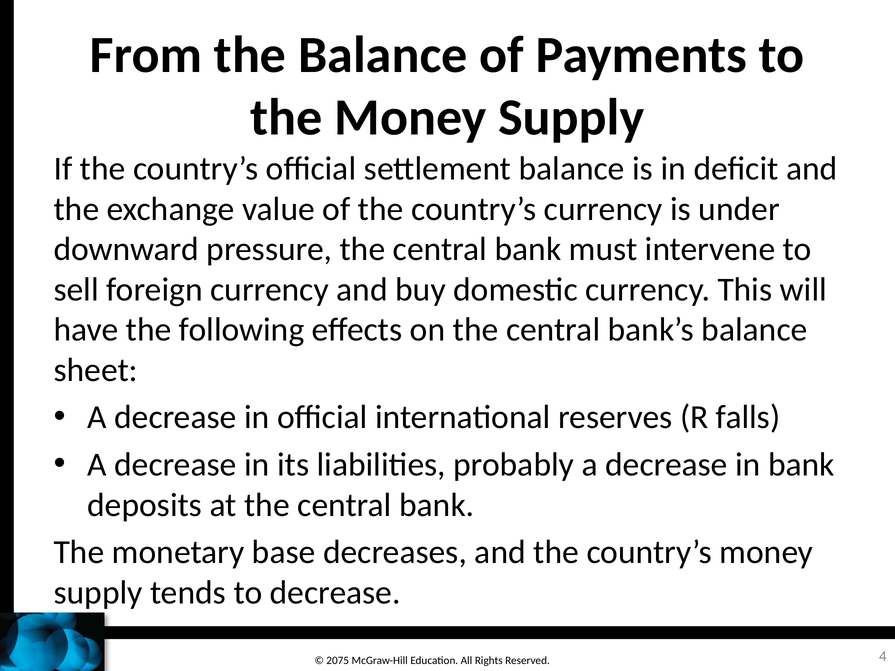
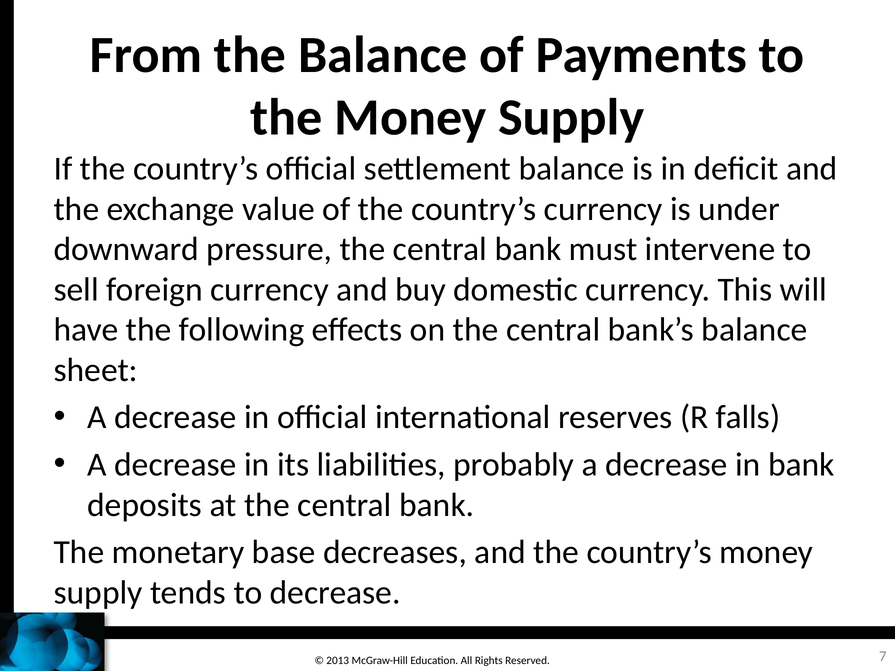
2075: 2075 -> 2013
4: 4 -> 7
